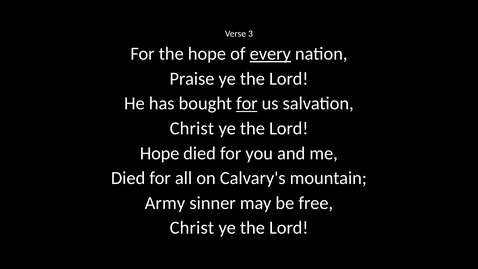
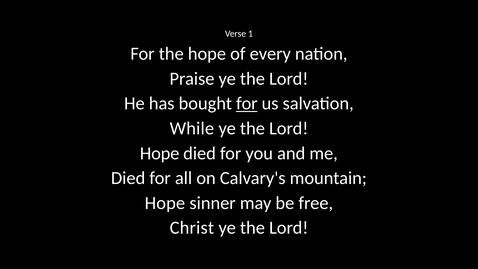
3: 3 -> 1
every underline: present -> none
Christ at (192, 128): Christ -> While
Army at (165, 203): Army -> Hope
